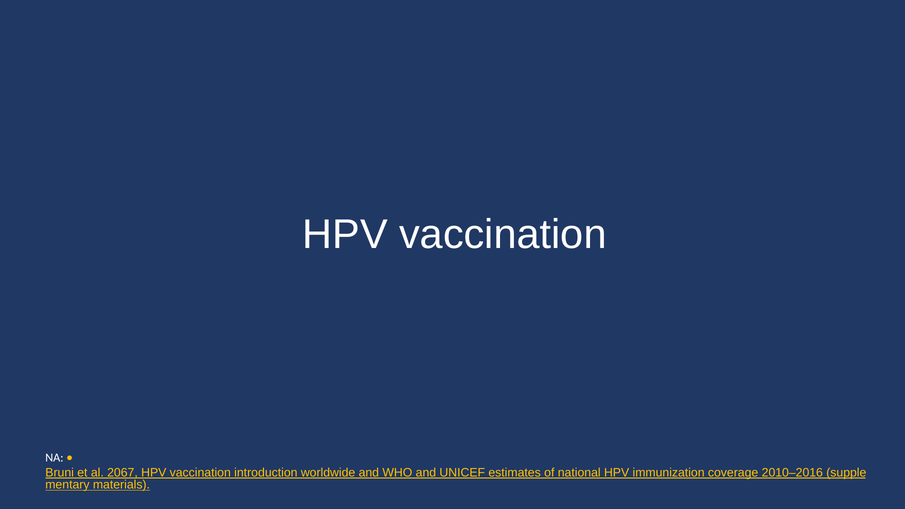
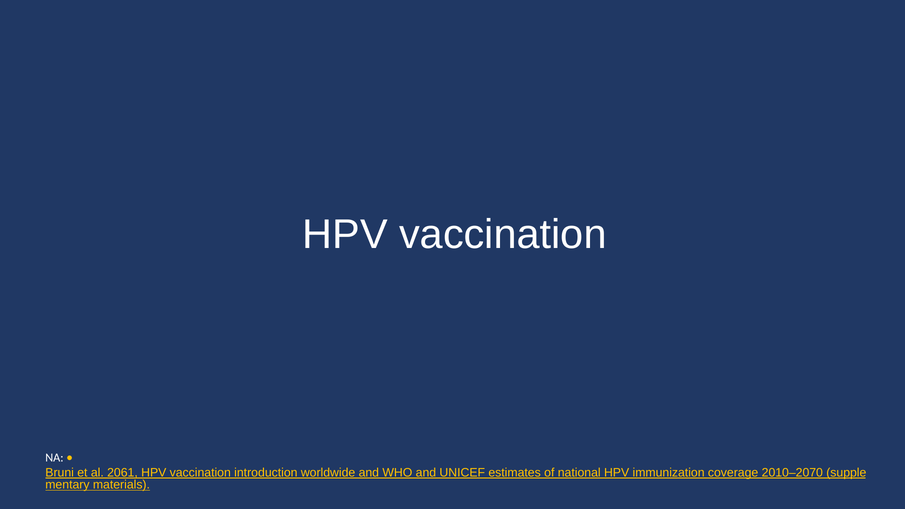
2067: 2067 -> 2061
2010–2016: 2010–2016 -> 2010–2070
